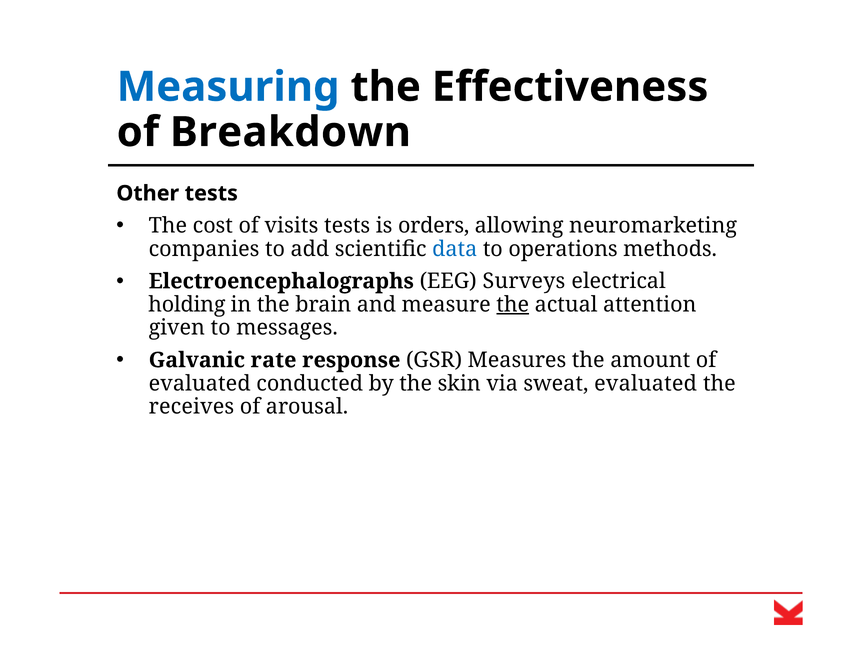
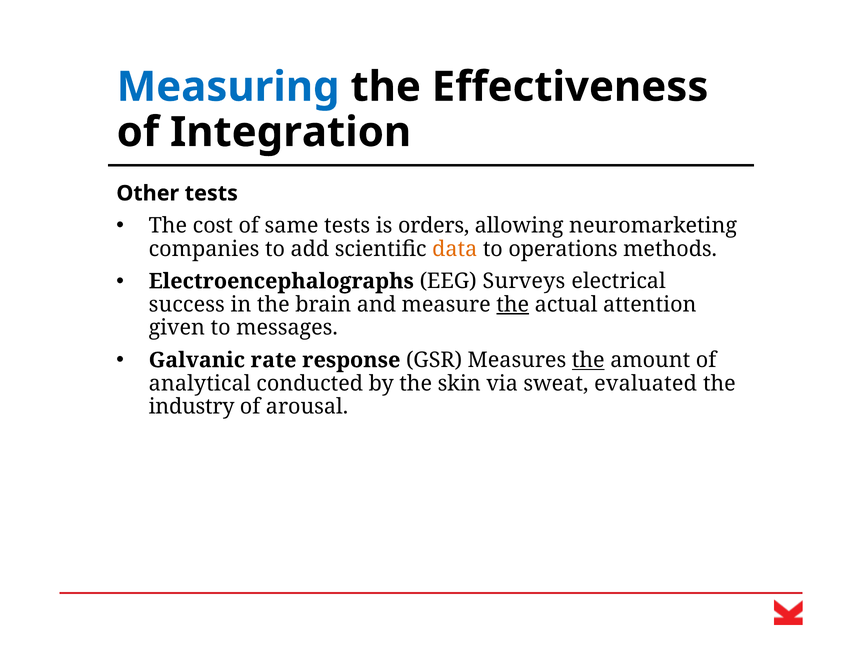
Breakdown: Breakdown -> Integration
visits: visits -> same
data colour: blue -> orange
holding: holding -> success
the at (588, 360) underline: none -> present
evaluated at (200, 383): evaluated -> analytical
receives: receives -> industry
